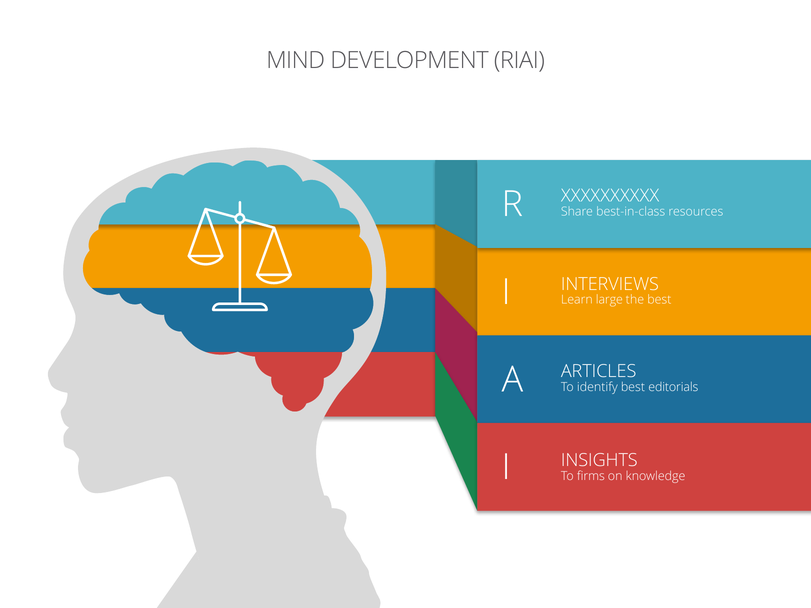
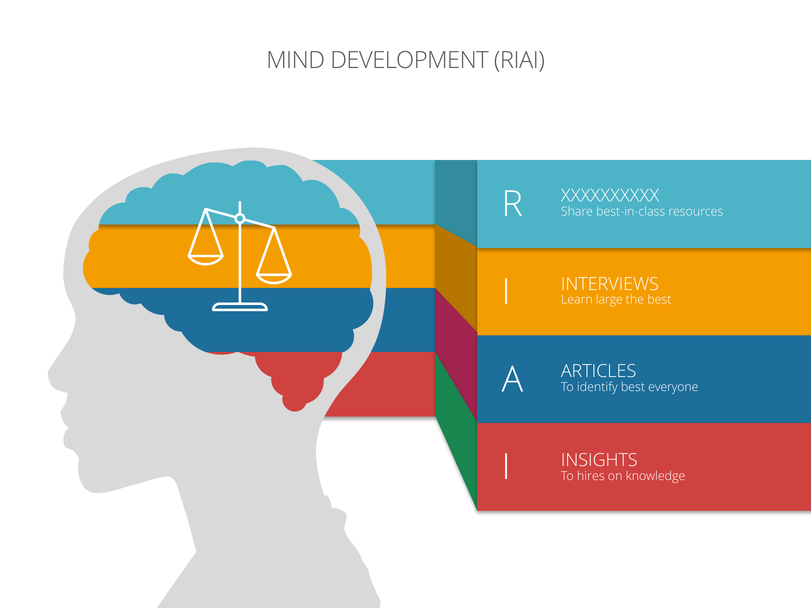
editorials: editorials -> everyone
firms: firms -> hires
